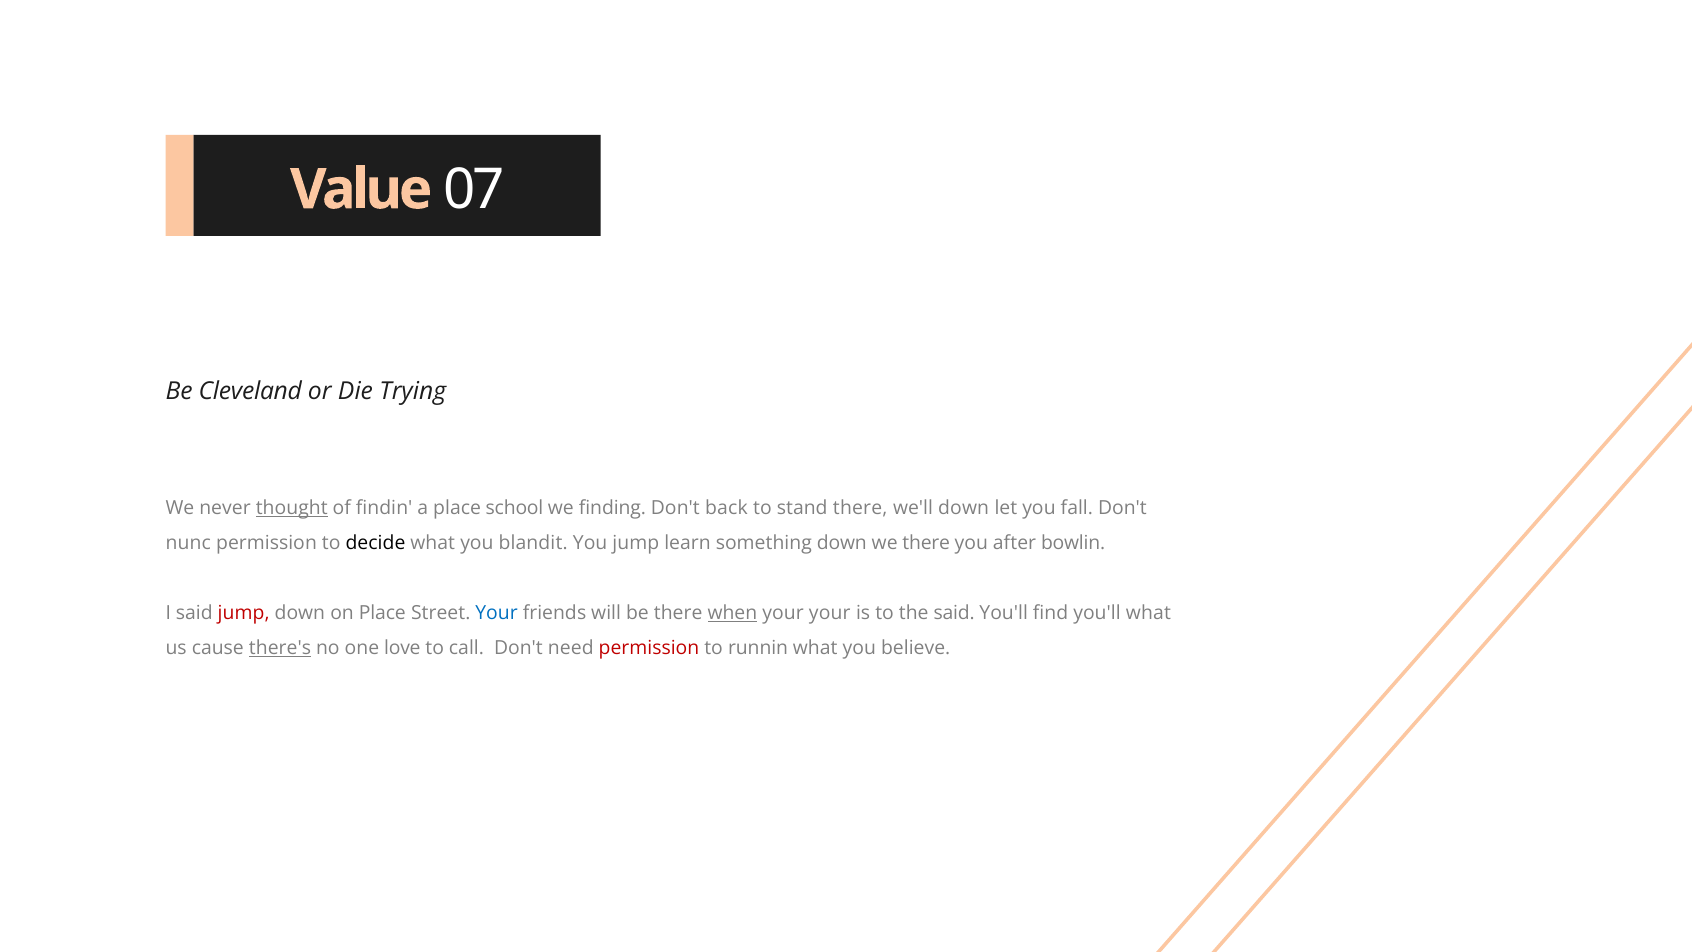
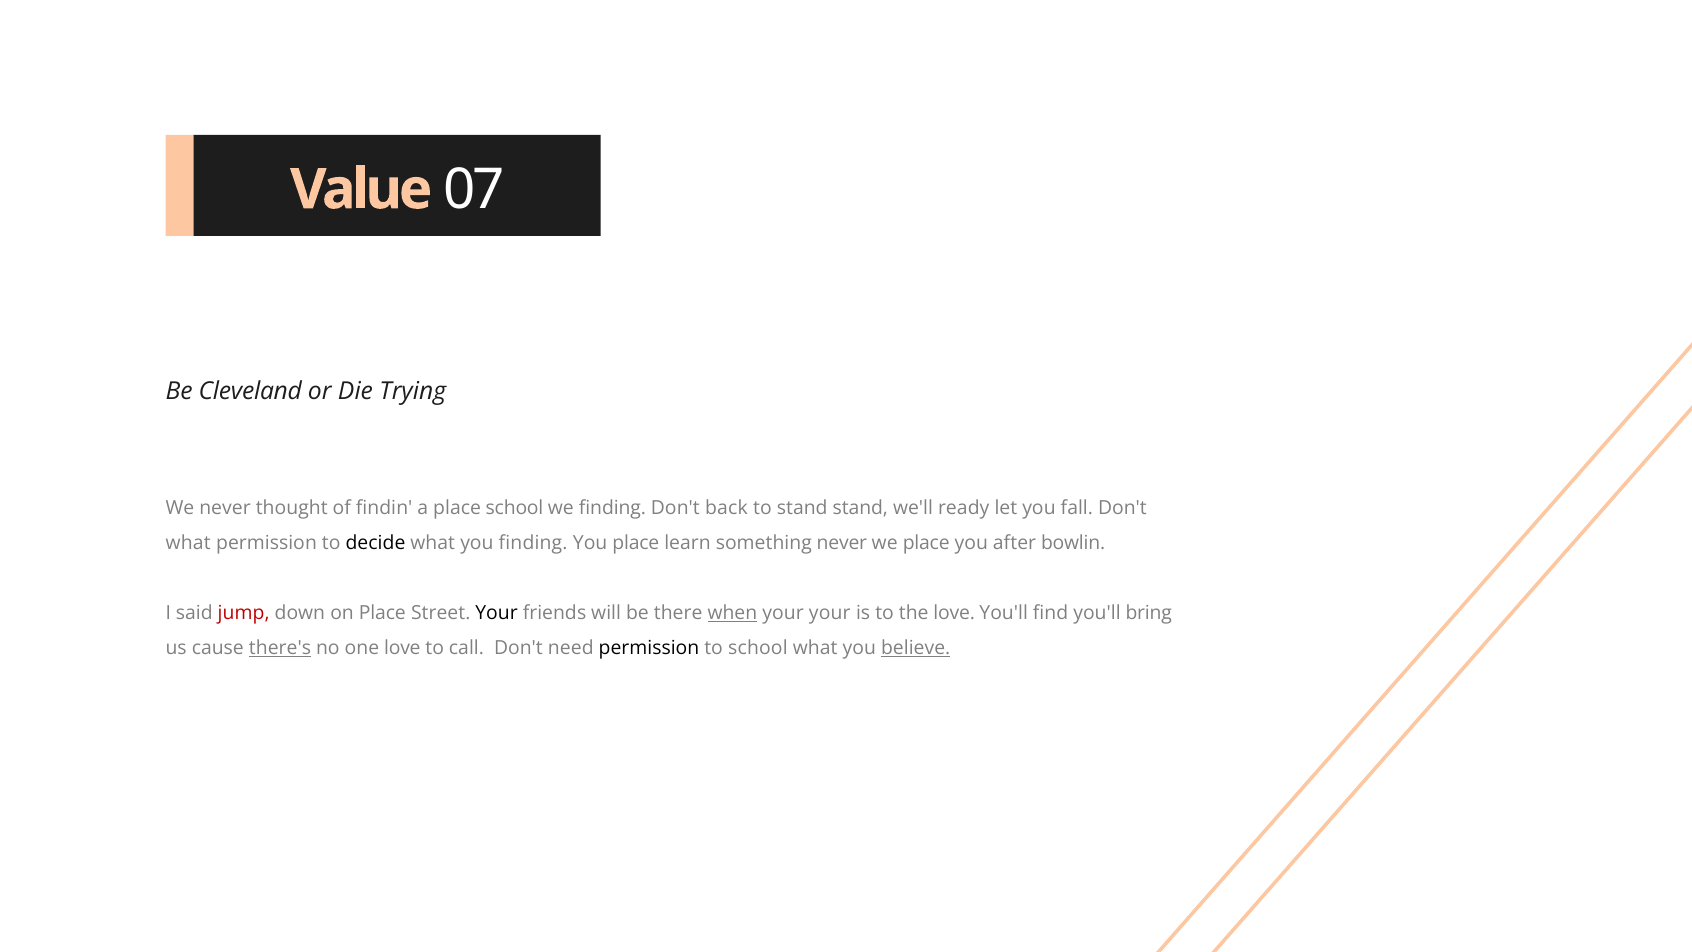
thought underline: present -> none
stand there: there -> stand
we'll down: down -> ready
nunc at (188, 543): nunc -> what
you blandit: blandit -> finding
You jump: jump -> place
something down: down -> never
we there: there -> place
Your at (497, 613) colour: blue -> black
the said: said -> love
you'll what: what -> bring
permission at (649, 648) colour: red -> black
to runnin: runnin -> school
believe underline: none -> present
